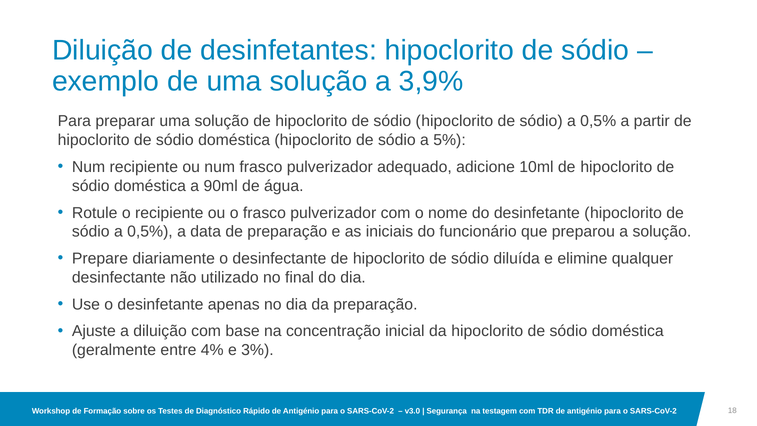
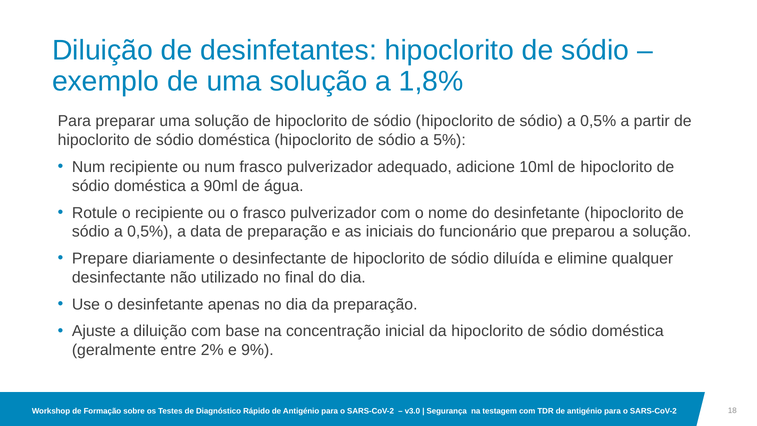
3,9%: 3,9% -> 1,8%
4%: 4% -> 2%
3%: 3% -> 9%
